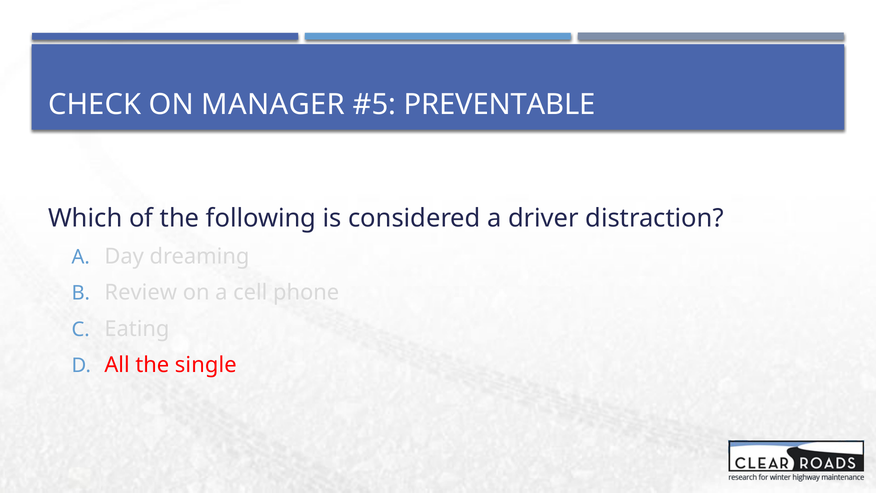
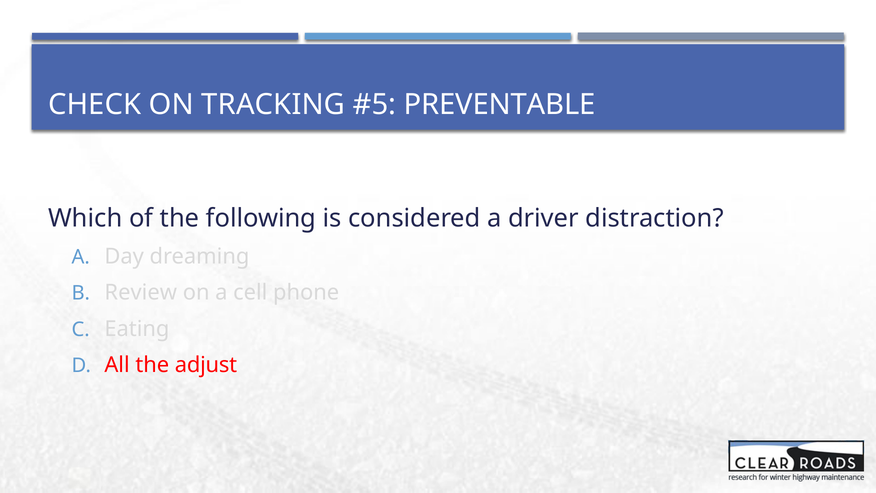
MANAGER: MANAGER -> TRACKING
single: single -> adjust
